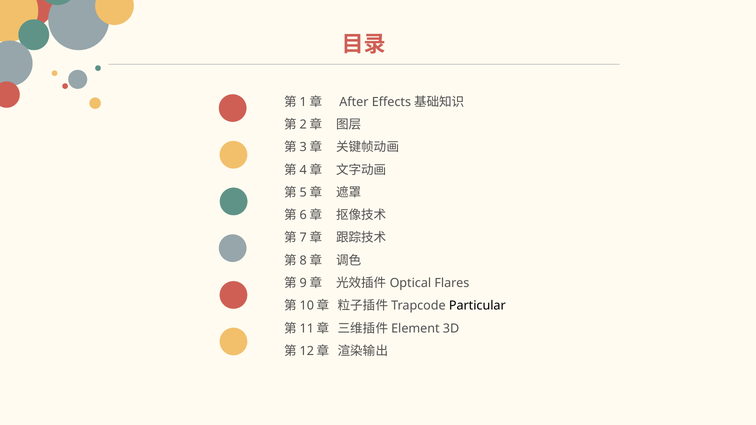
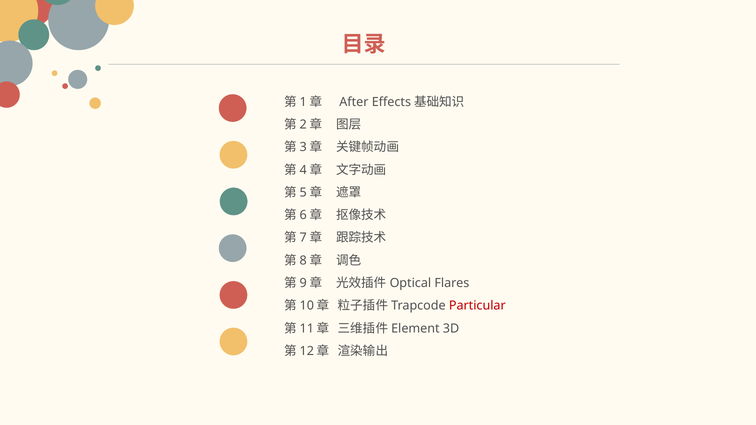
Particular colour: black -> red
